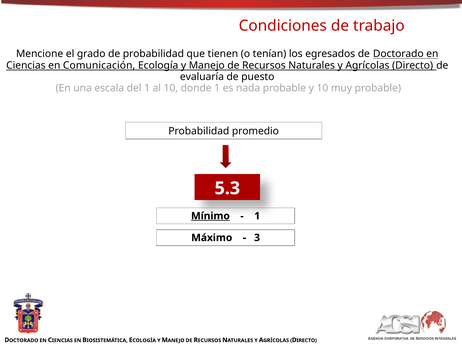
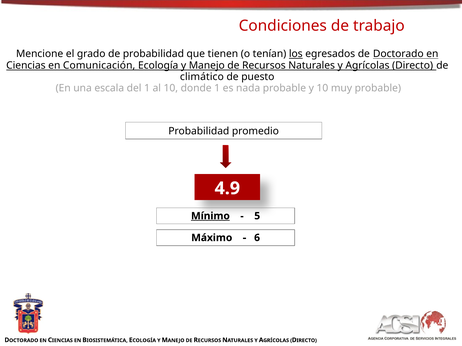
los underline: none -> present
evaluaría: evaluaría -> climático
5.3: 5.3 -> 4.9
1 at (257, 216): 1 -> 5
3: 3 -> 6
